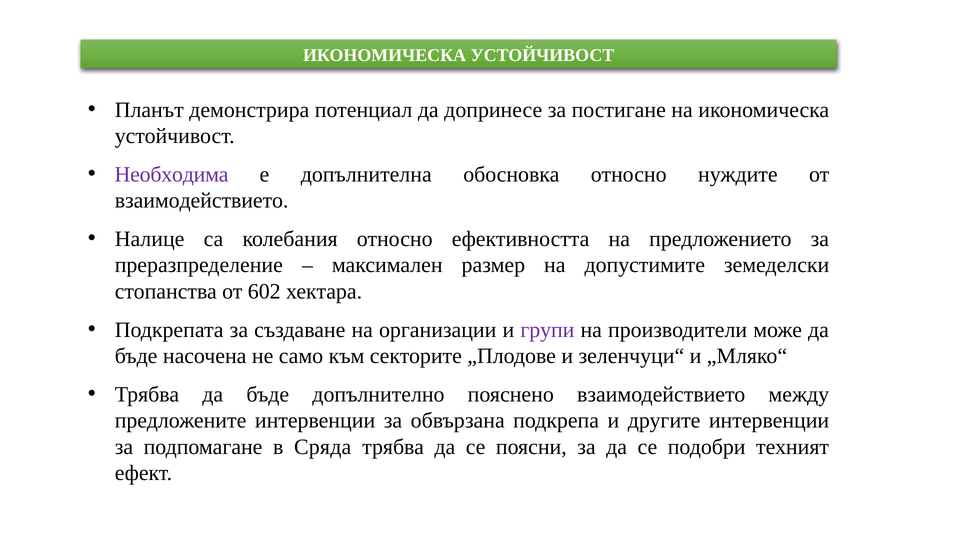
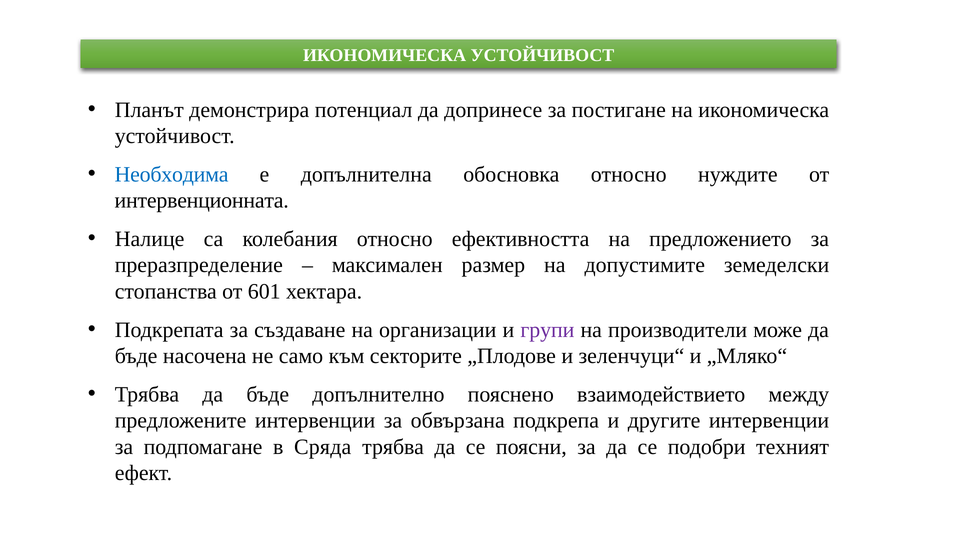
Необходима colour: purple -> blue
взаимодействието at (202, 201): взаимодействието -> интервенционната
602: 602 -> 601
